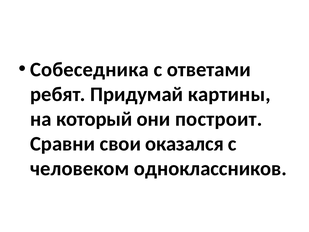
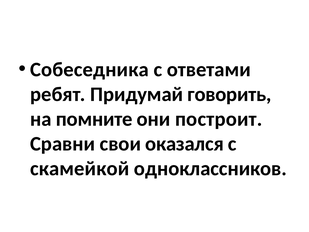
картины: картины -> говорить
который: который -> помните
человеком: человеком -> скамейкой
